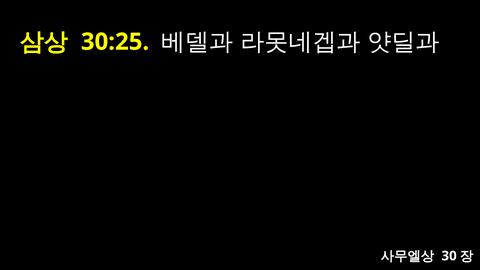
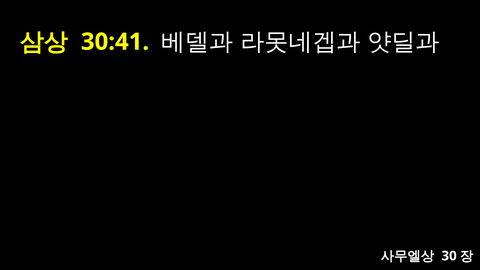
30:25: 30:25 -> 30:41
